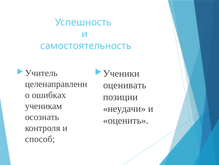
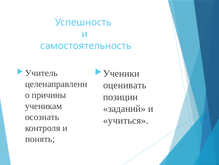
ошибках: ошибках -> причины
неудачи: неудачи -> заданий
оценить: оценить -> учиться
способ: способ -> понять
